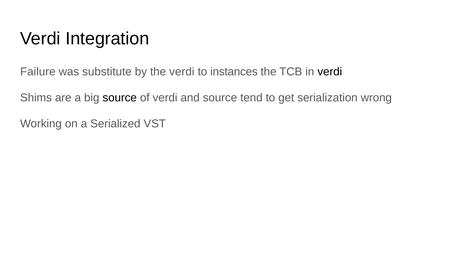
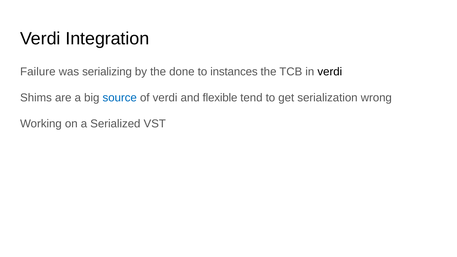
substitute: substitute -> serializing
the verdi: verdi -> done
source at (120, 98) colour: black -> blue
and source: source -> flexible
